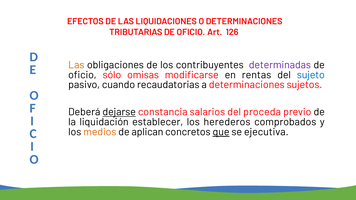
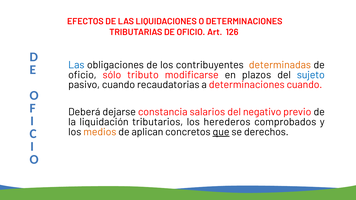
Las at (76, 65) colour: orange -> blue
determinadas colour: purple -> orange
omisas: omisas -> tributo
rentas: rentas -> plazos
determinaciones sujetos: sujetos -> cuando
dejarse underline: present -> none
proceda: proceda -> negativo
establecer: establecer -> tributarios
ejecutiva: ejecutiva -> derechos
